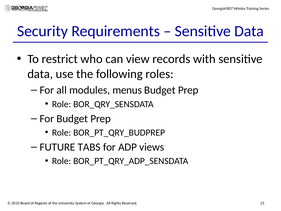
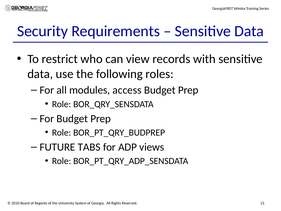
menus: menus -> access
